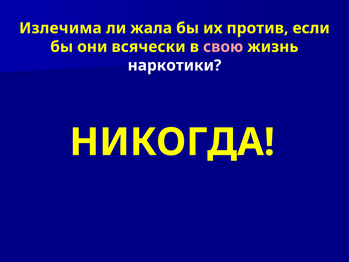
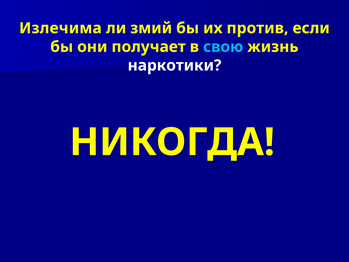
жала: жала -> змий
всячески: всячески -> получает
свою colour: pink -> light blue
